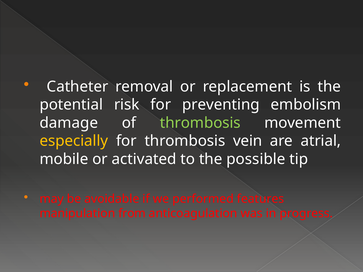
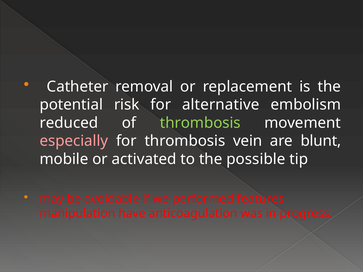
preventing: preventing -> alternative
damage: damage -> reduced
especially colour: yellow -> pink
atrial: atrial -> blunt
from: from -> have
